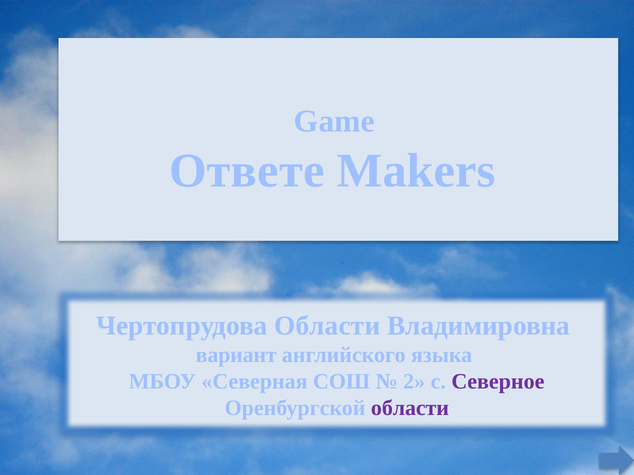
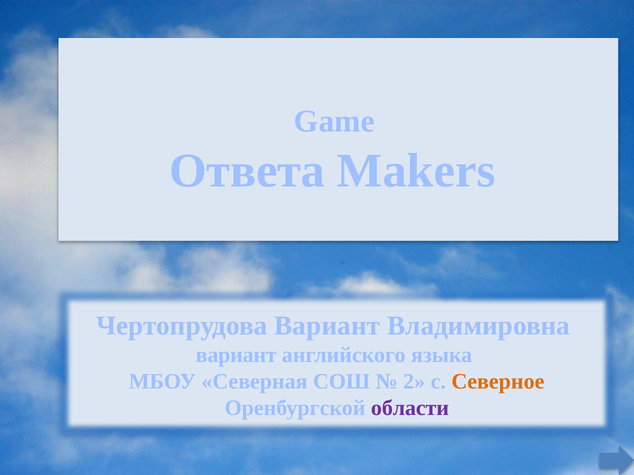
Ответе: Ответе -> Ответа
Чертопрудова Области: Области -> Вариант
Северное colour: purple -> orange
